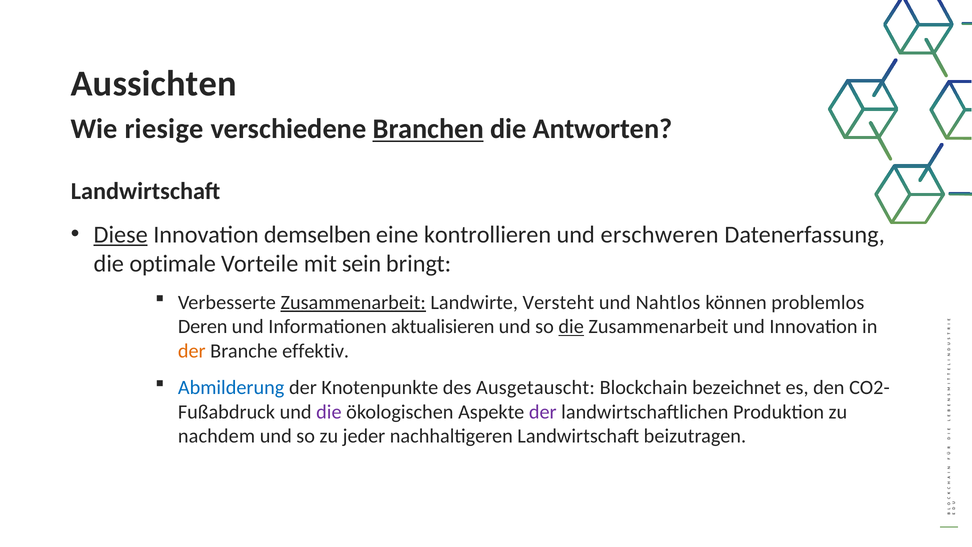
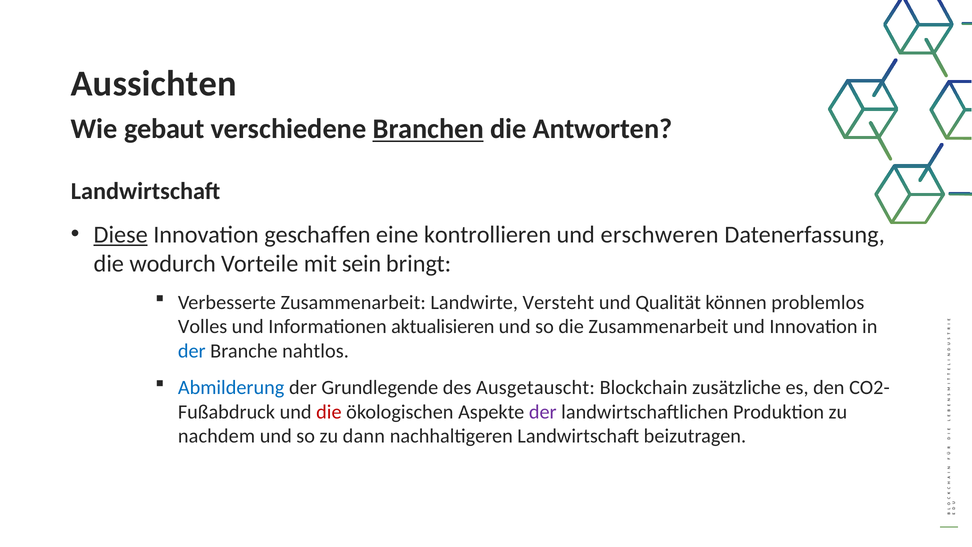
riesige: riesige -> gebaut
demselben: demselben -> geschaffen
optimale: optimale -> wodurch
Zusammenarbeit at (353, 302) underline: present -> none
Nahtlos: Nahtlos -> Qualität
Deren: Deren -> Volles
die at (571, 327) underline: present -> none
der at (192, 351) colour: orange -> blue
effektiv: effektiv -> nahtlos
Knotenpunkte: Knotenpunkte -> Grundlegende
bezeichnet: bezeichnet -> zusätzliche
die at (329, 412) colour: purple -> red
jeder: jeder -> dann
